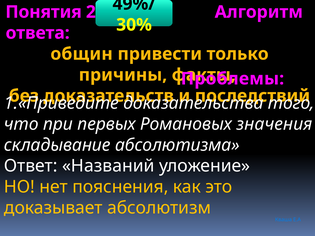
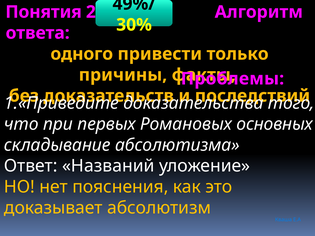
общин: общин -> одного
значения: значения -> основных
